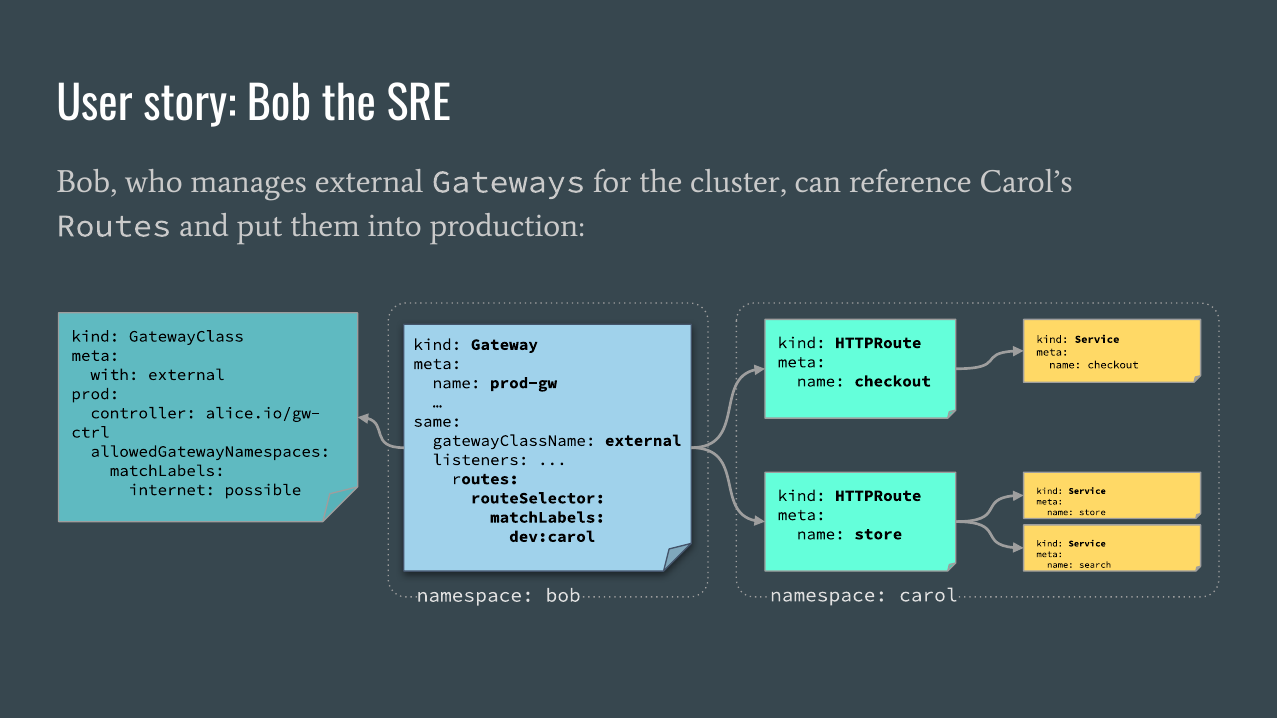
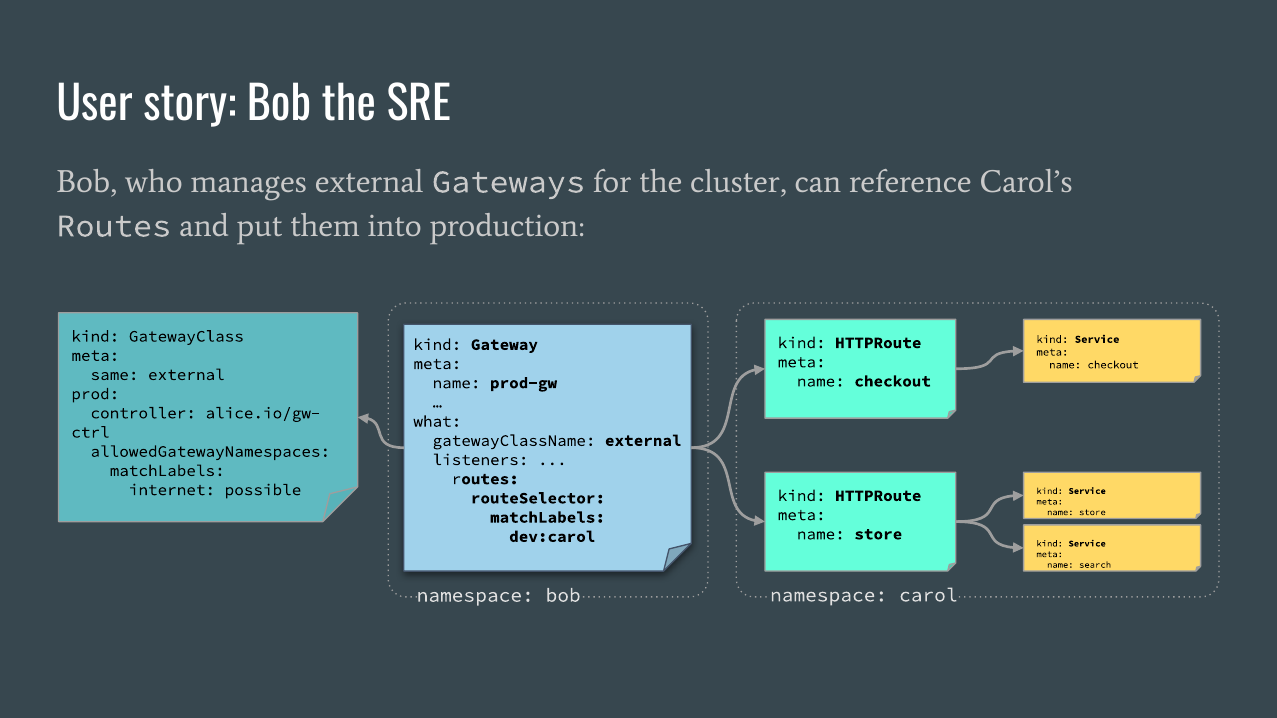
with: with -> same
same: same -> what
